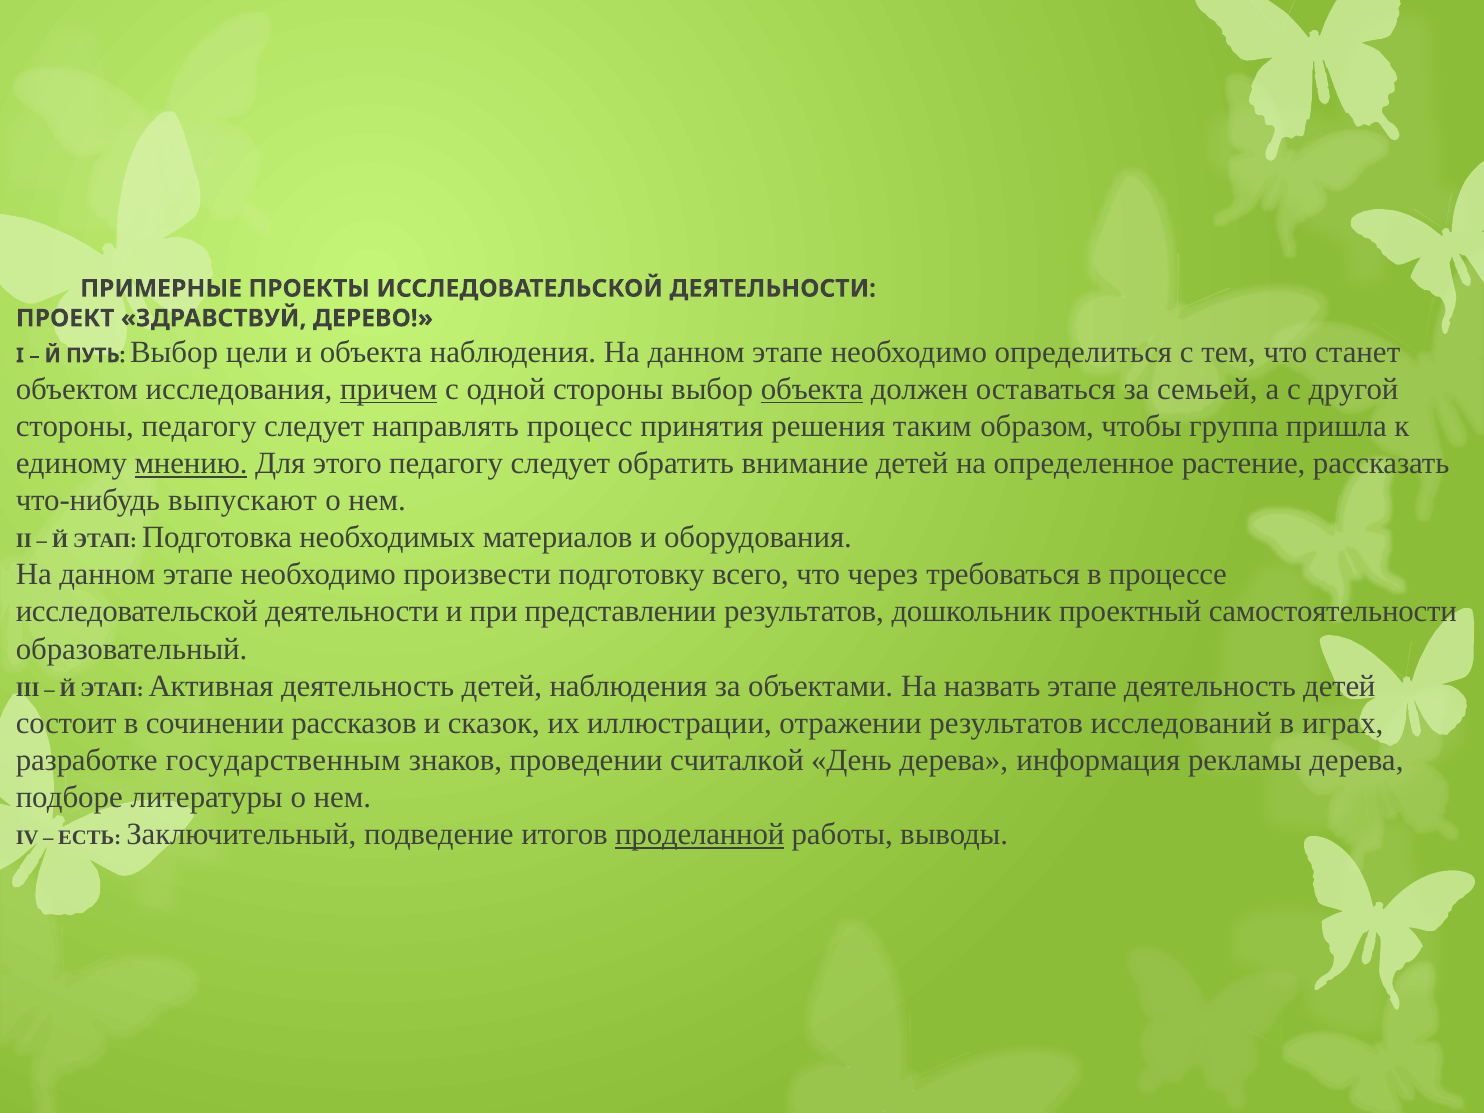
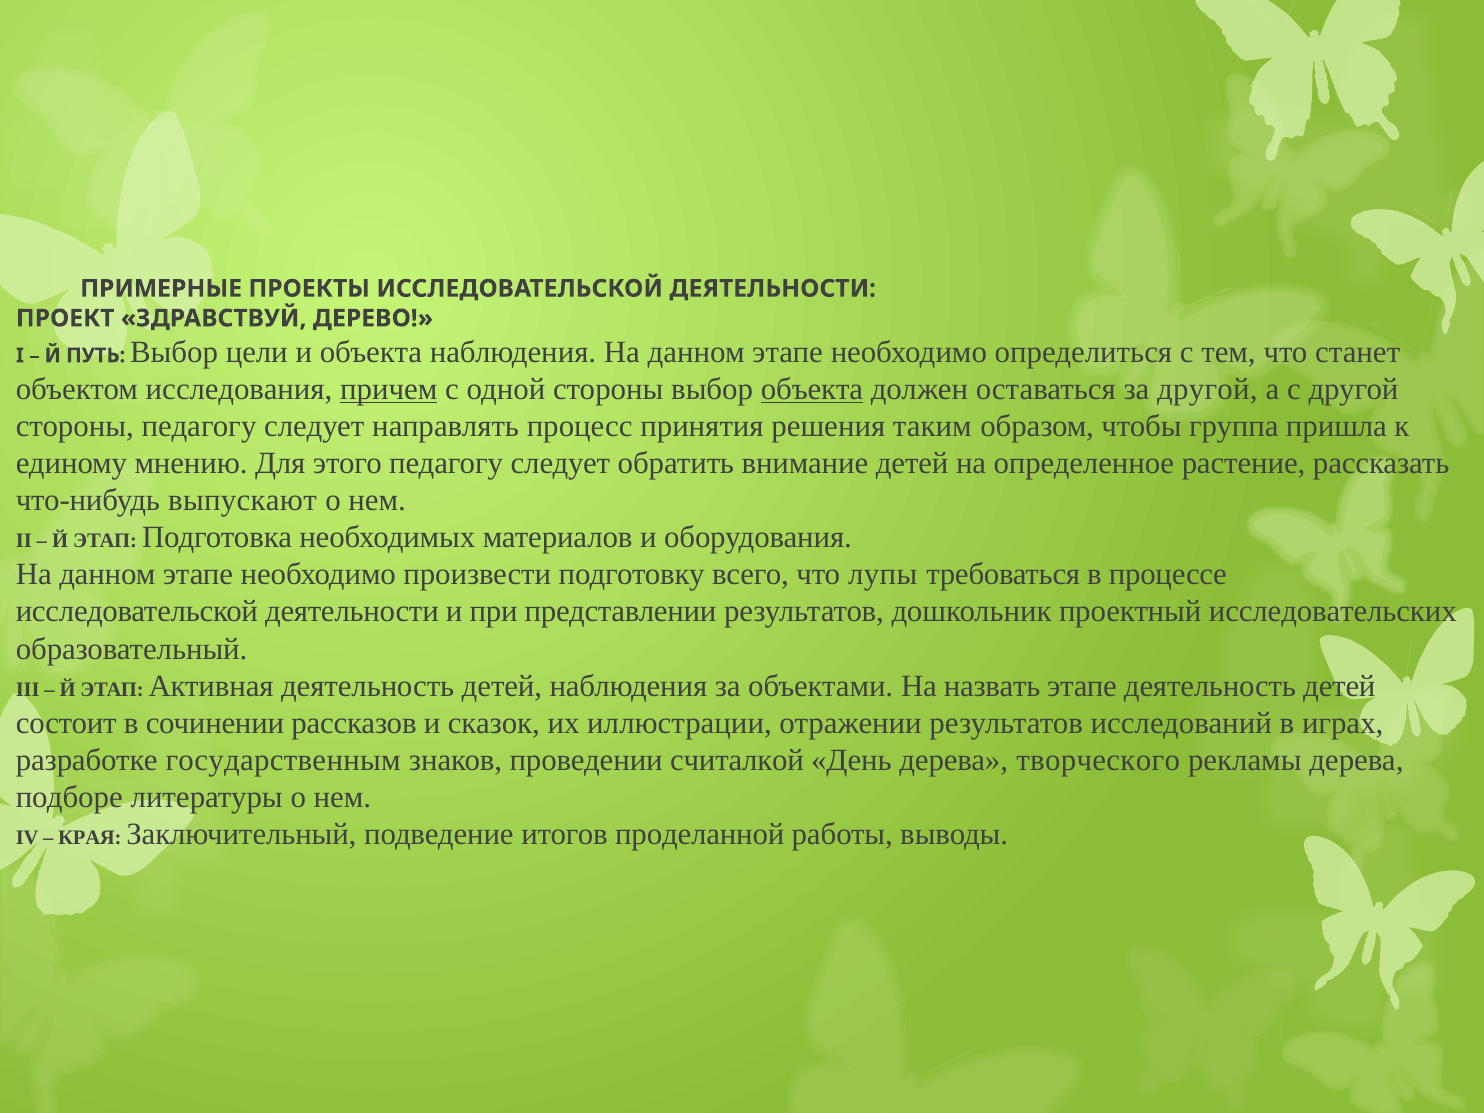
за семьей: семьей -> другой
мнению underline: present -> none
через: через -> лупы
самостоятельности: самостоятельности -> исследовательских
информация: информация -> творческого
ЕСТЬ: ЕСТЬ -> КРАЯ
проделанной underline: present -> none
